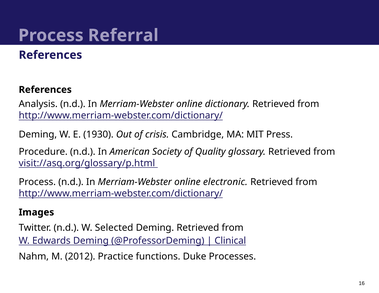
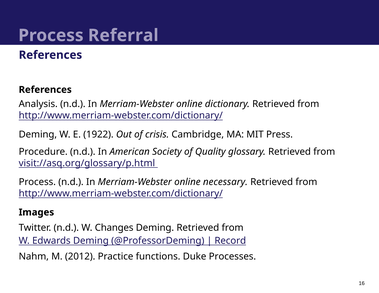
1930: 1930 -> 1922
electronic: electronic -> necessary
Selected: Selected -> Changes
Clinical: Clinical -> Record
